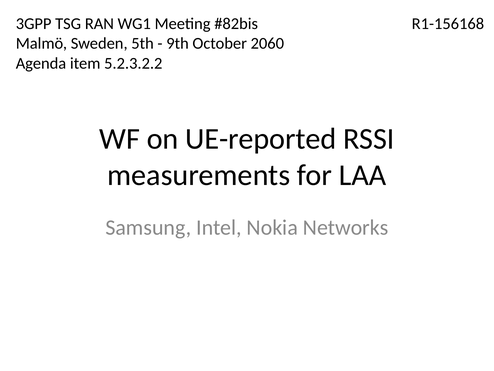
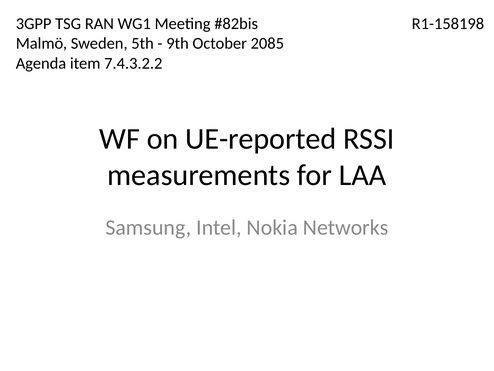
R1-156168: R1-156168 -> R1-158198
2060: 2060 -> 2085
5.2.3.2.2: 5.2.3.2.2 -> 7.4.3.2.2
